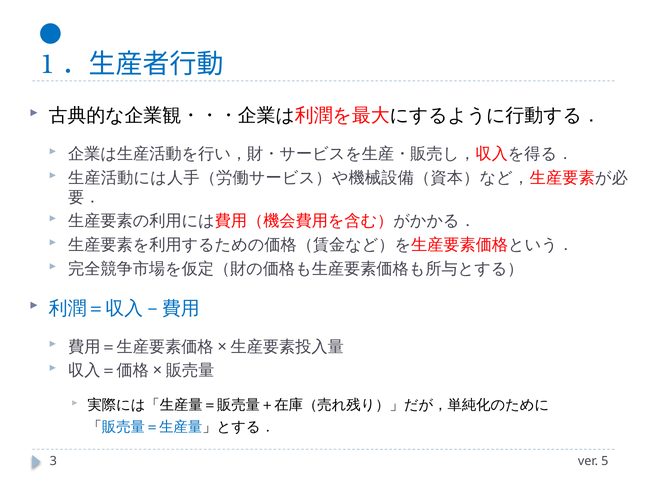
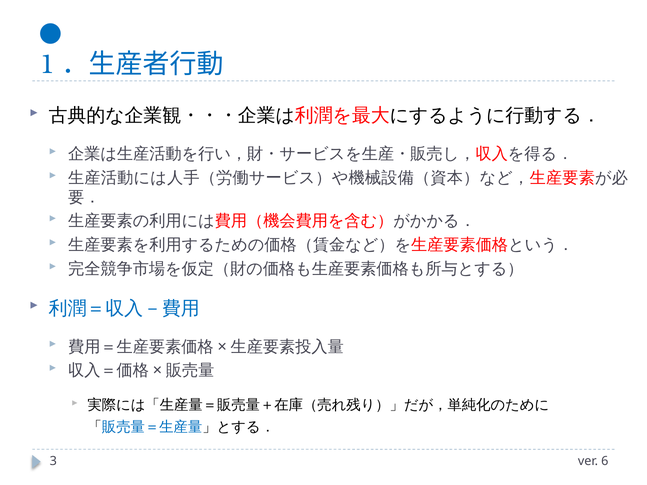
5: 5 -> 6
